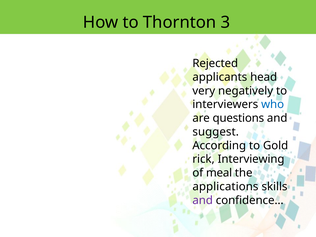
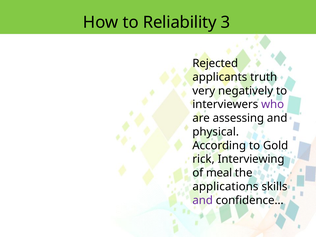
Thornton: Thornton -> Reliability
head: head -> truth
who colour: blue -> purple
questions: questions -> assessing
suggest: suggest -> physical
